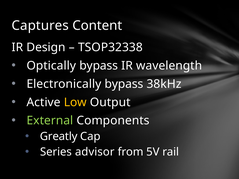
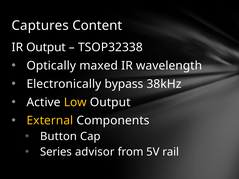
IR Design: Design -> Output
Optically bypass: bypass -> maxed
External colour: light green -> yellow
Greatly: Greatly -> Button
